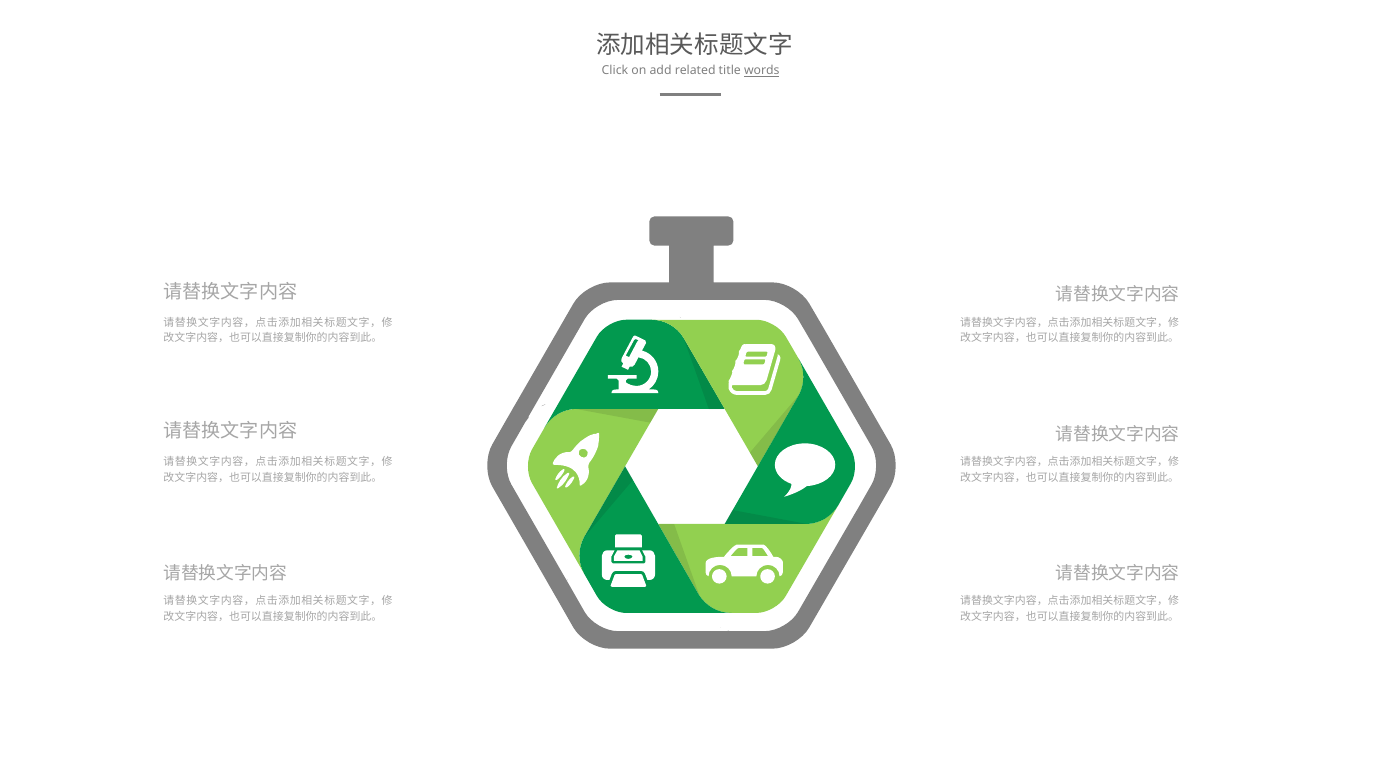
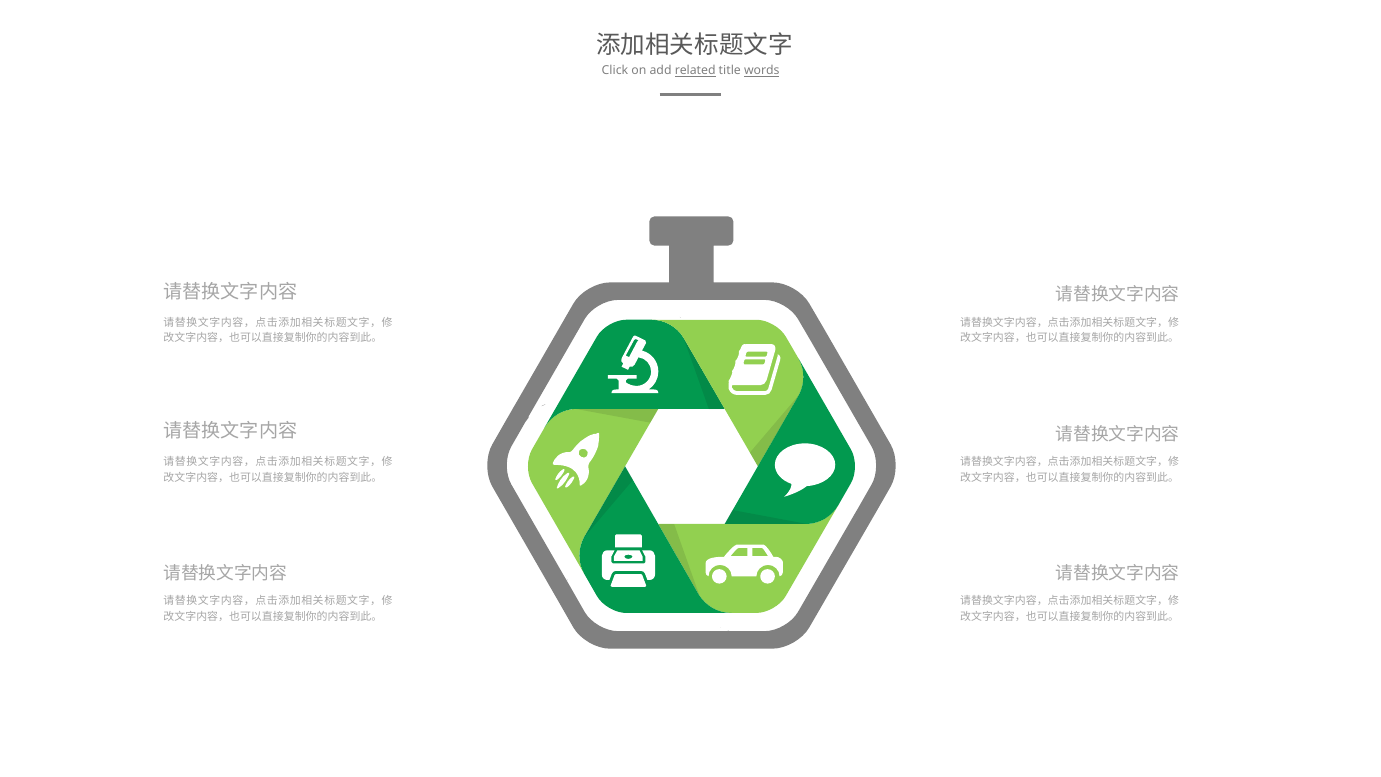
related underline: none -> present
